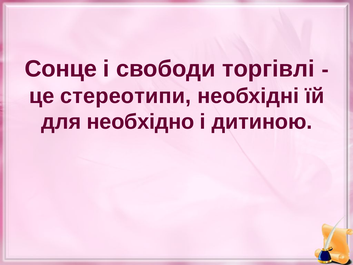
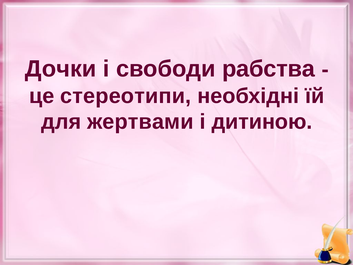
Сонце: Сонце -> Дочки
торгівлі: торгівлі -> рабства
необхідно: необхідно -> жертвами
